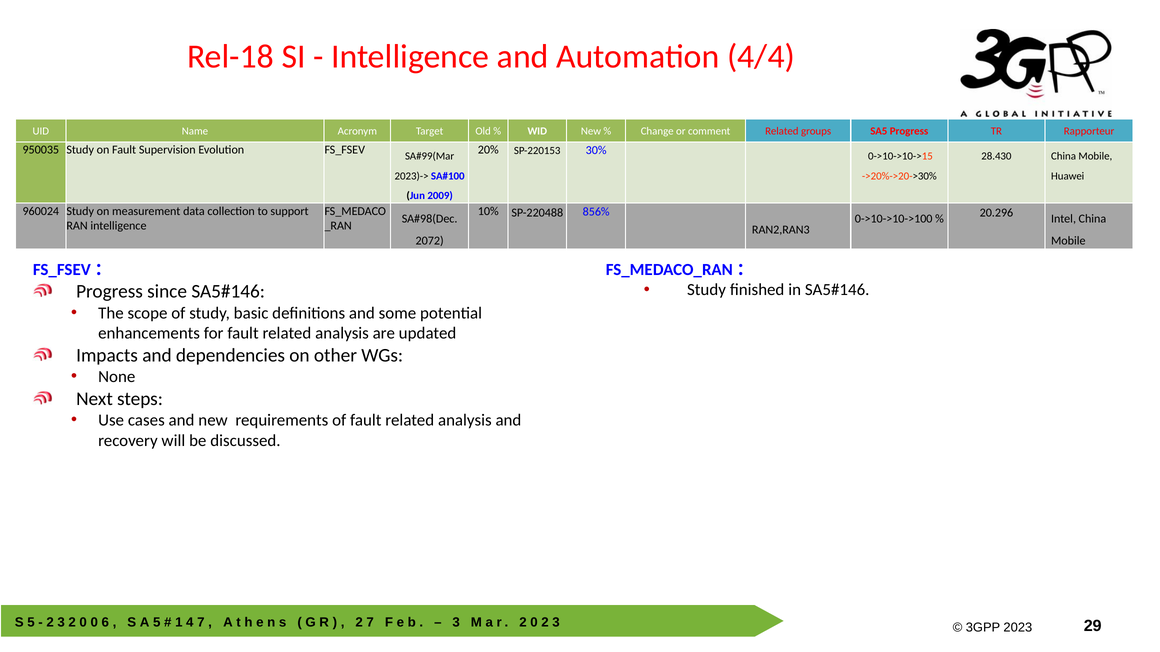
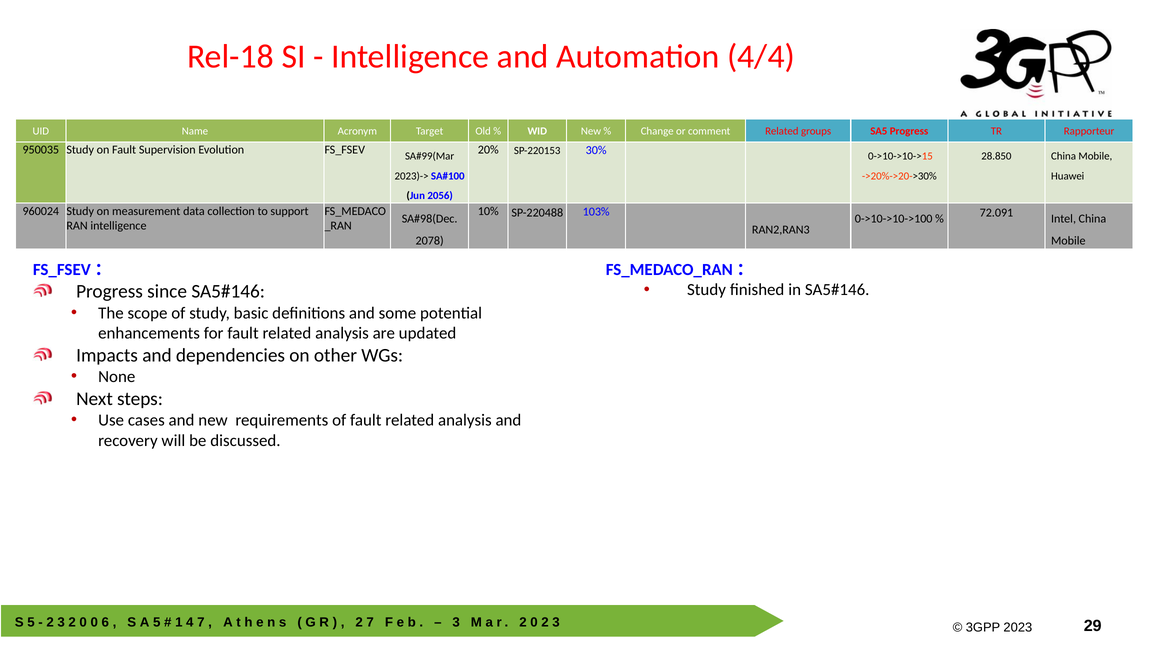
28.430: 28.430 -> 28.850
2009: 2009 -> 2056
856%: 856% -> 103%
20.296: 20.296 -> 72.091
2072: 2072 -> 2078
